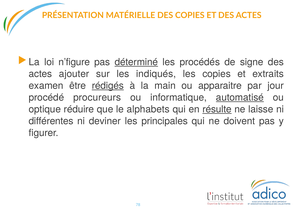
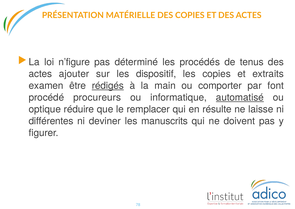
déterminé underline: present -> none
signe: signe -> tenus
indiqués: indiqués -> dispositif
apparaitre: apparaitre -> comporter
jour: jour -> font
alphabets: alphabets -> remplacer
résulte underline: present -> none
principales: principales -> manuscrits
